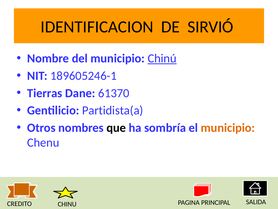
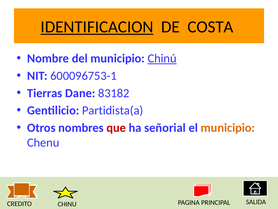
IDENTIFICACION underline: none -> present
SIRVIÓ: SIRVIÓ -> COSTA
189605246-1: 189605246-1 -> 600096753-1
61370: 61370 -> 83182
que colour: black -> red
sombría: sombría -> señorial
